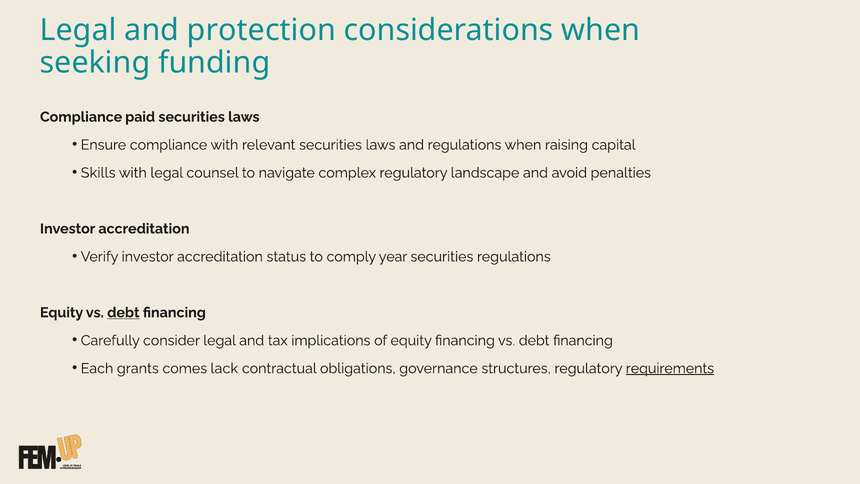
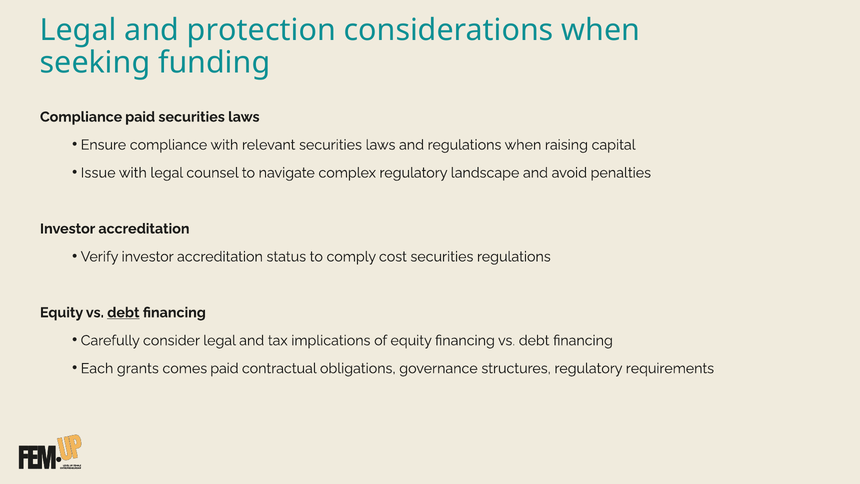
Skills: Skills -> Issue
year: year -> cost
comes lack: lack -> paid
requirements underline: present -> none
